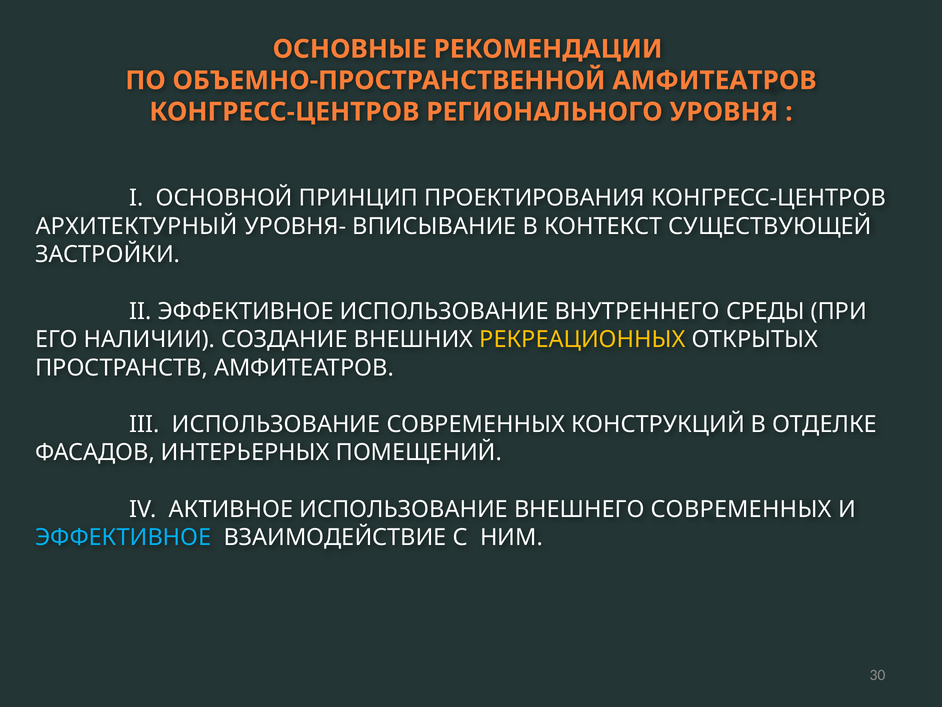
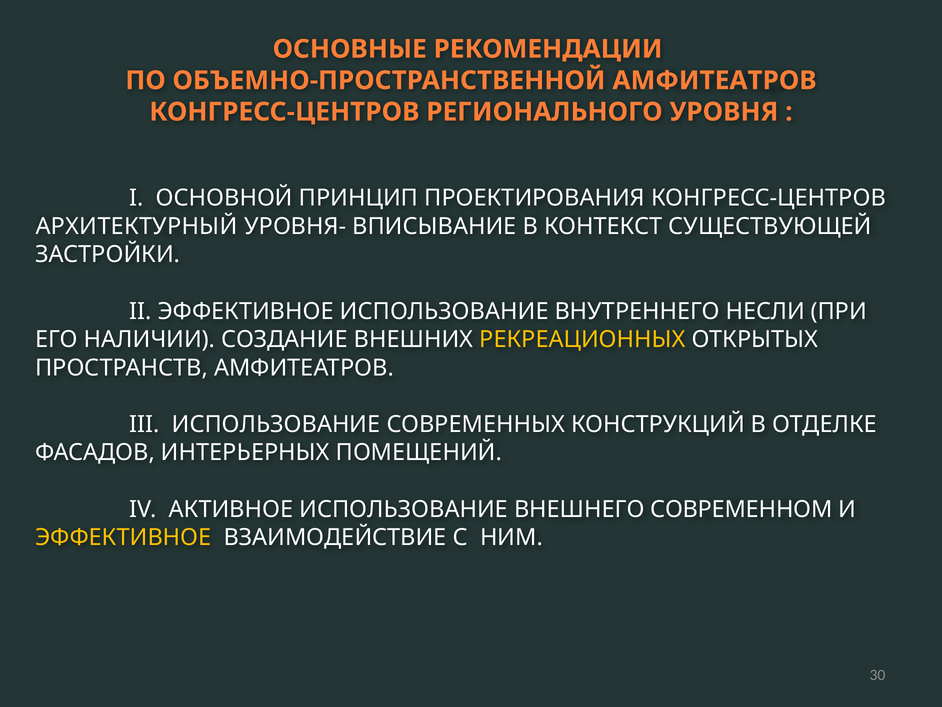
СРЕДЫ: СРЕДЫ -> НЕСЛИ
ВНЕШНЕГО СОВРЕМЕННЫХ: СОВРЕМЕННЫХ -> СОВРЕМЕННОМ
ЭФФЕКТИВНОЕ at (123, 537) colour: light blue -> yellow
